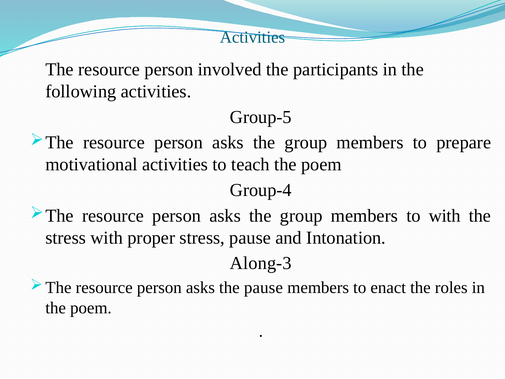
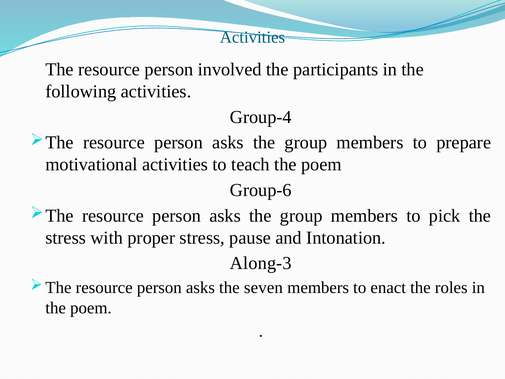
Group-5: Group-5 -> Group-4
Group-4: Group-4 -> Group-6
to with: with -> pick
the pause: pause -> seven
